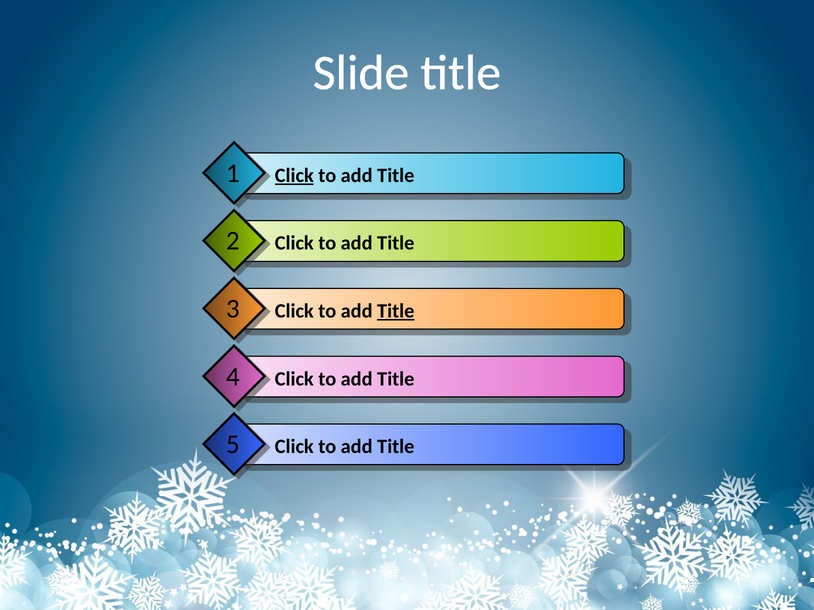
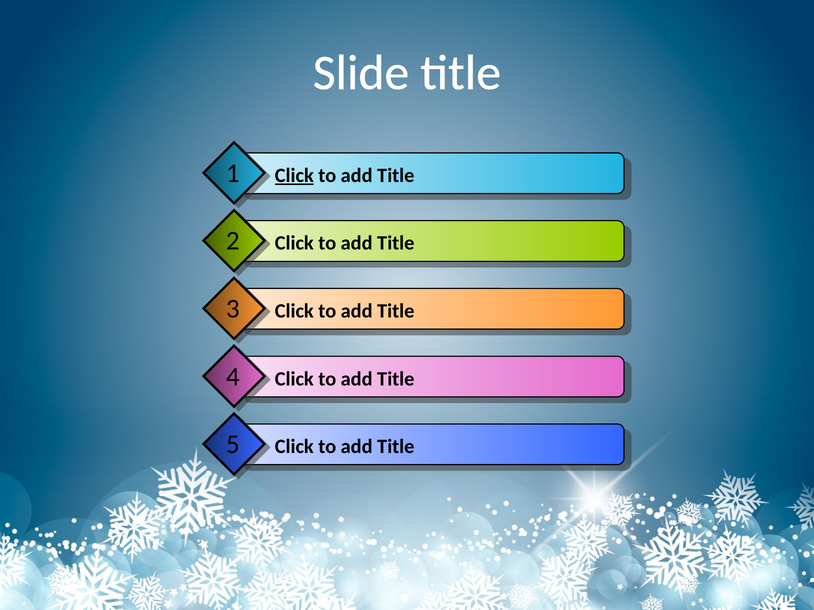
Title at (396, 311) underline: present -> none
